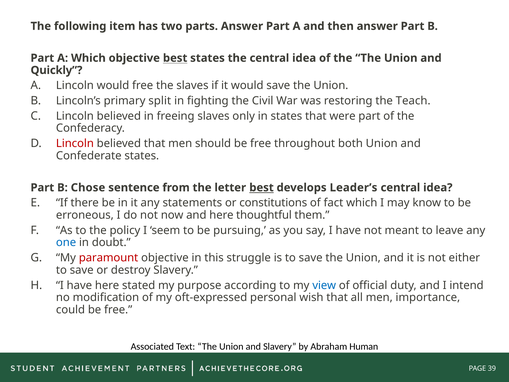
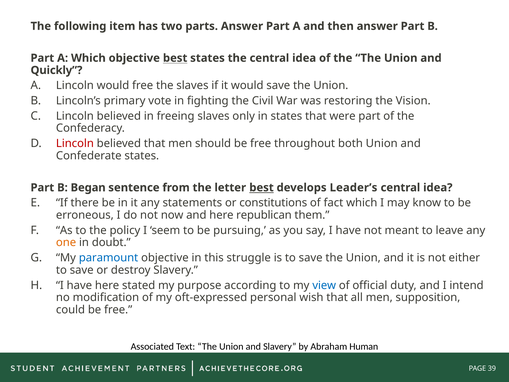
split: split -> vote
Teach: Teach -> Vision
Chose: Chose -> Began
thoughtful: thoughtful -> republican
one colour: blue -> orange
paramount colour: red -> blue
importance: importance -> supposition
